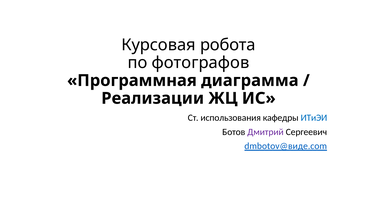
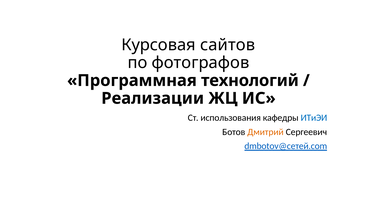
робота: робота -> сайтов
диаграмма: диаграмма -> технологий
Дмитрий colour: purple -> orange
dmbotov@виде.com: dmbotov@виде.com -> dmbotov@сетей.com
